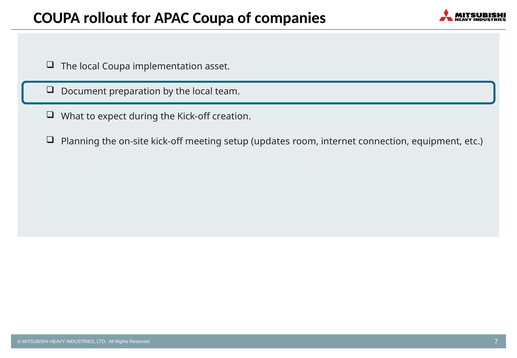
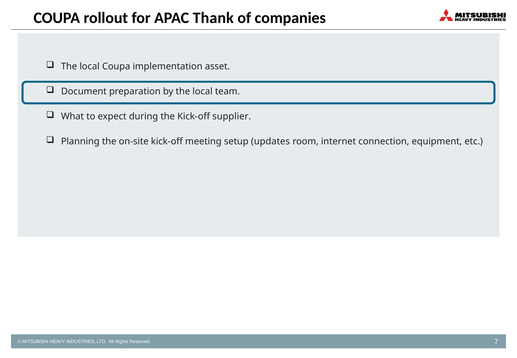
APAC Coupa: Coupa -> Thank
creation: creation -> supplier
